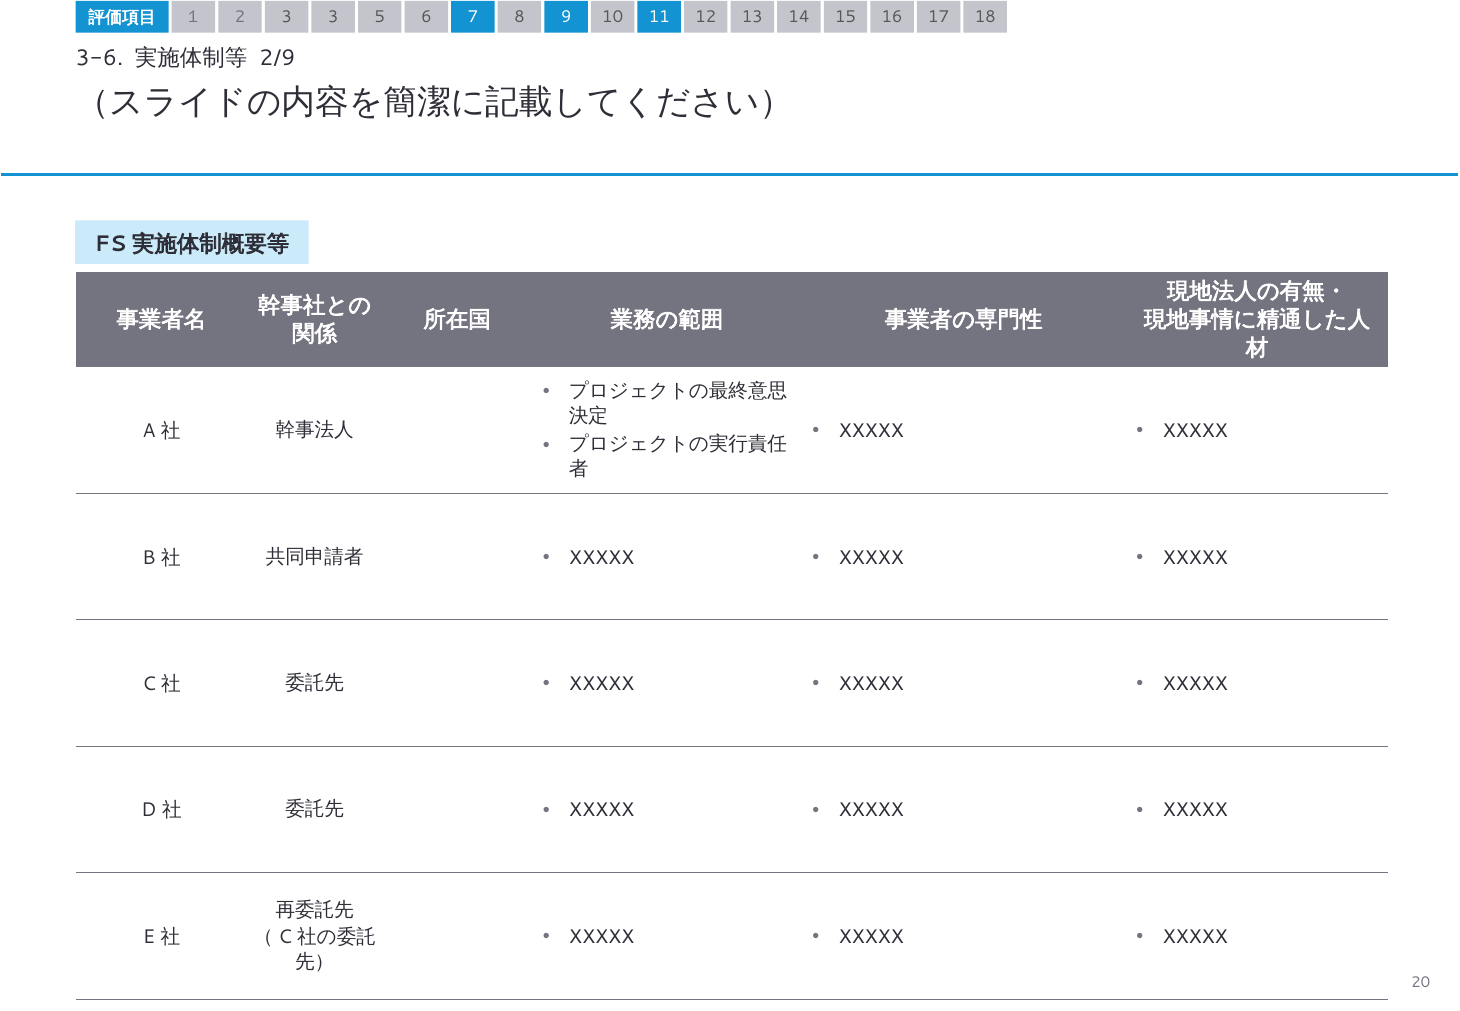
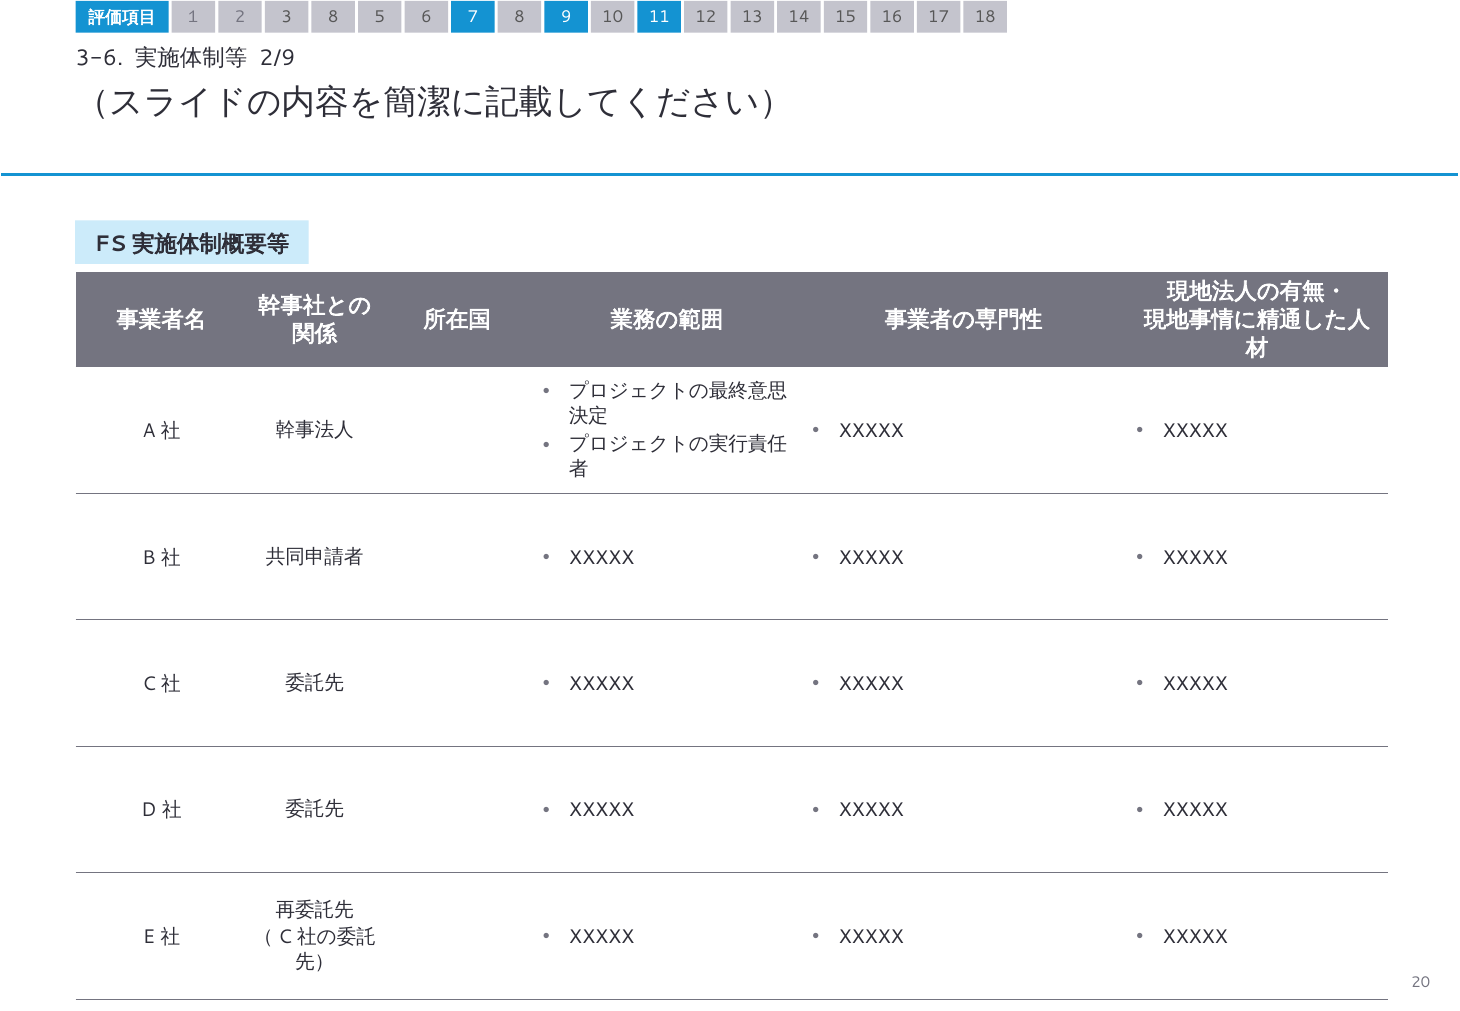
3 3: 3 -> 8
